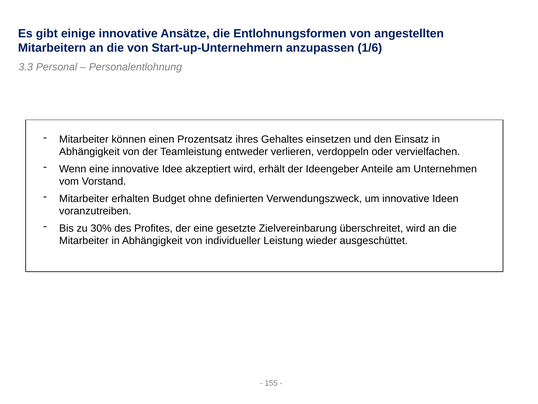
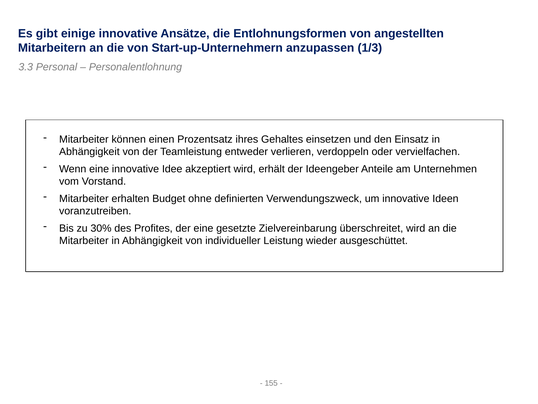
1/6: 1/6 -> 1/3
